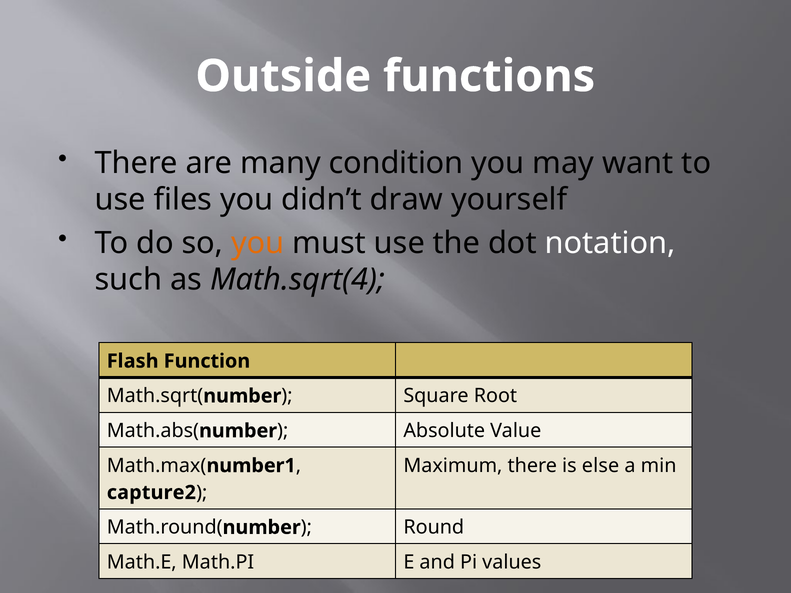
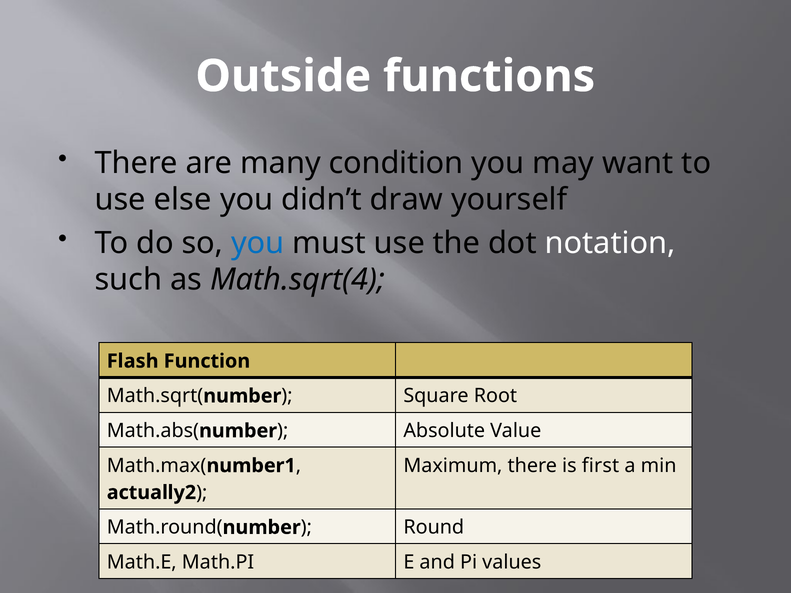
files: files -> else
you at (258, 243) colour: orange -> blue
else: else -> first
capture2: capture2 -> actually2
